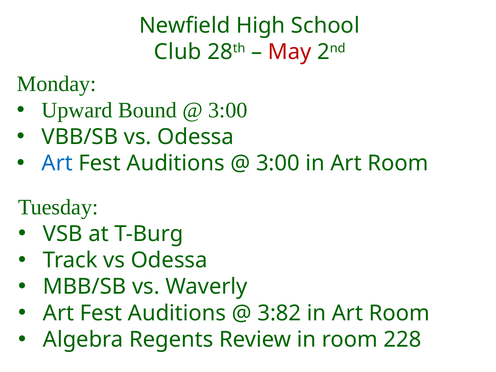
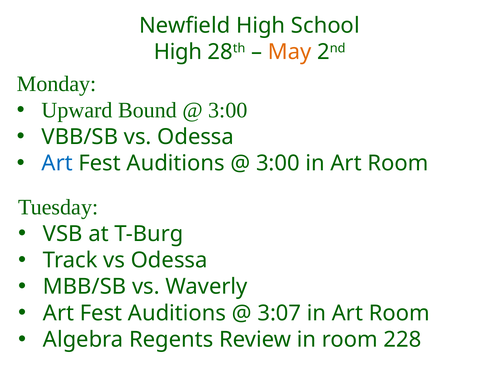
Club at (178, 52): Club -> High
May colour: red -> orange
3:82: 3:82 -> 3:07
